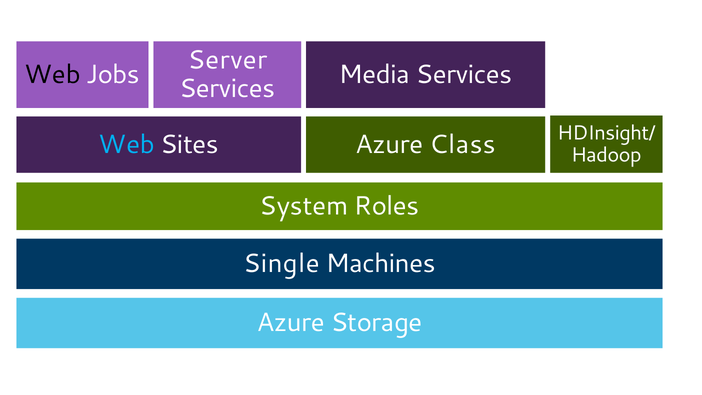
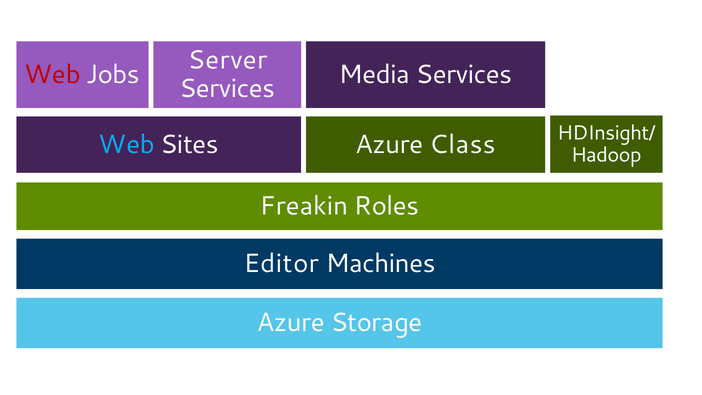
Web at (53, 74) colour: black -> red
System: System -> Freakin
Single: Single -> Editor
